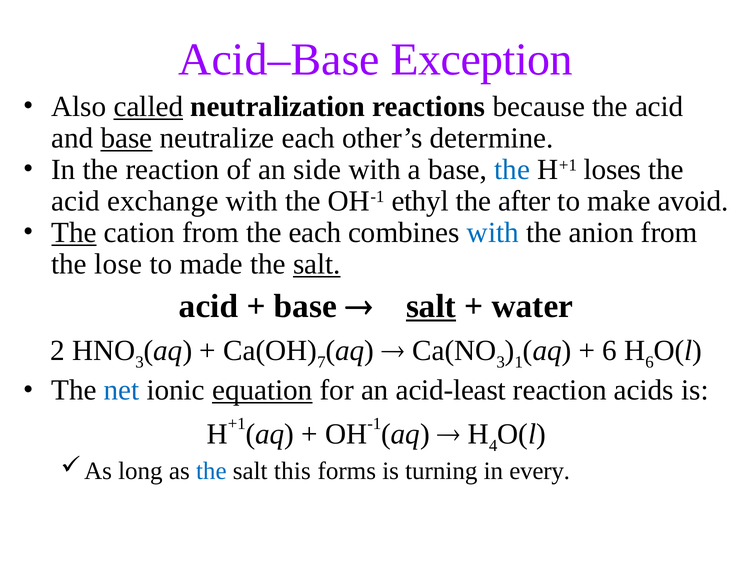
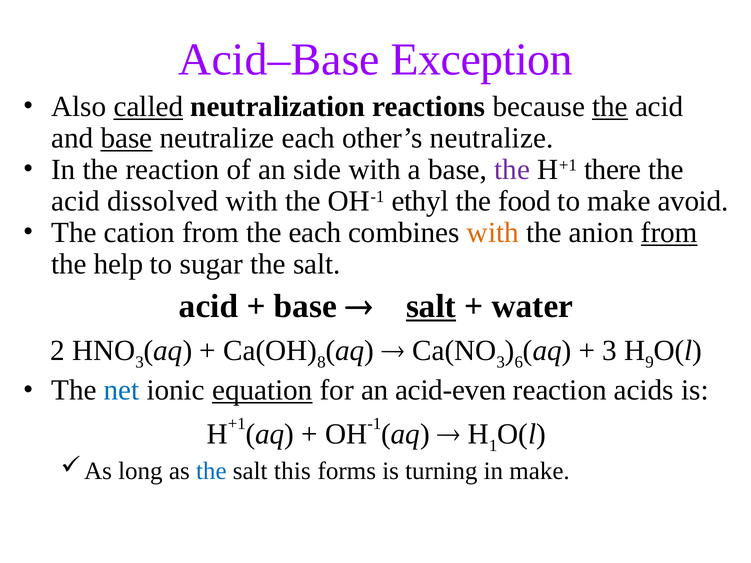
the at (610, 107) underline: none -> present
other’s determine: determine -> neutralize
the at (512, 170) colour: blue -> purple
loses: loses -> there
exchange: exchange -> dissolved
after: after -> food
The at (74, 233) underline: present -> none
with at (493, 233) colour: blue -> orange
from at (669, 233) underline: none -> present
lose: lose -> help
made: made -> sugar
salt at (317, 264) underline: present -> none
7: 7 -> 8
1: 1 -> 6
6 at (610, 351): 6 -> 3
6 at (650, 362): 6 -> 9
acid-least: acid-least -> acid-even
4: 4 -> 1
in every: every -> make
